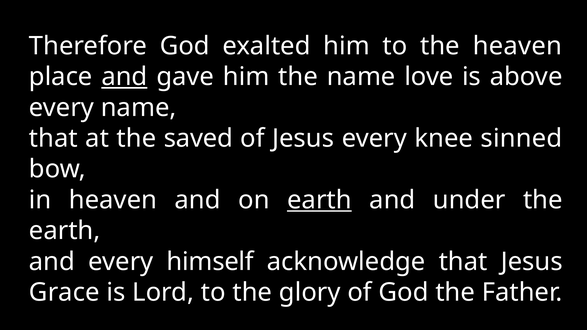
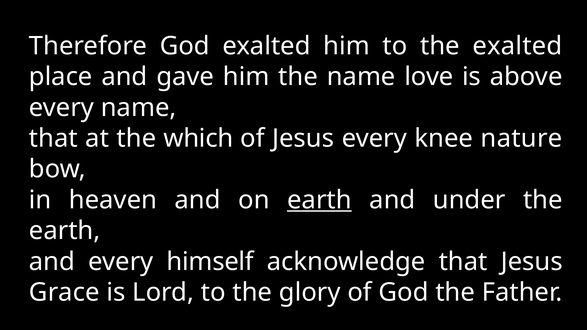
the heaven: heaven -> exalted
and at (124, 77) underline: present -> none
saved: saved -> which
sinned: sinned -> nature
